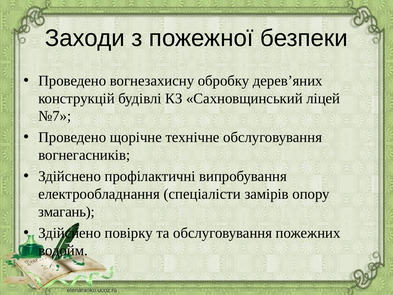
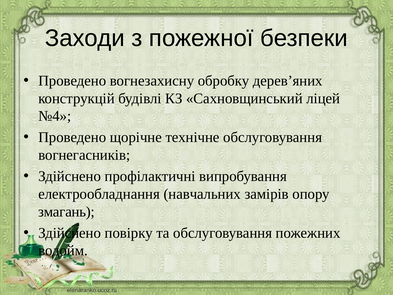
№7: №7 -> №4
спеціалісти: спеціалісти -> навчальних
